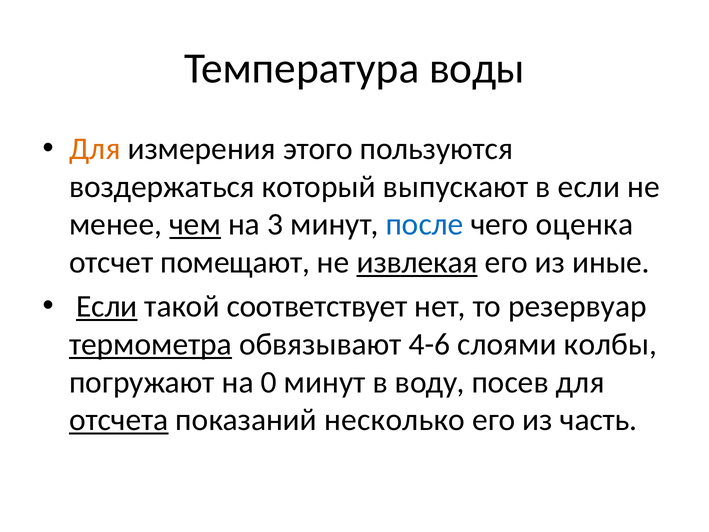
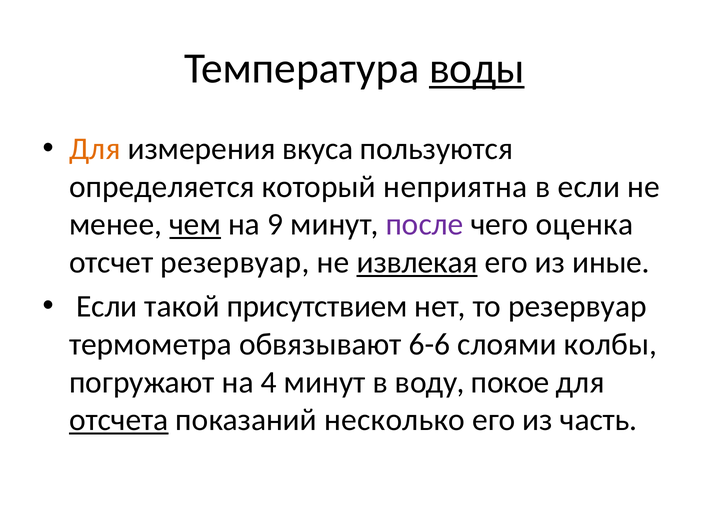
воды underline: none -> present
этого: этого -> вкуса
воздержаться: воздержаться -> определяется
выпускают: выпускают -> неприятна
3: 3 -> 9
после colour: blue -> purple
отсчет помещают: помещают -> резервуар
Если at (107, 306) underline: present -> none
соответствует: соответствует -> присутствием
термометра underline: present -> none
4-6: 4-6 -> 6-6
0: 0 -> 4
посев: посев -> покое
